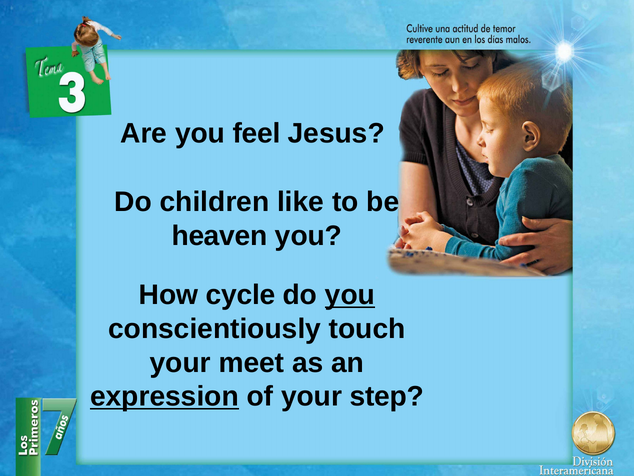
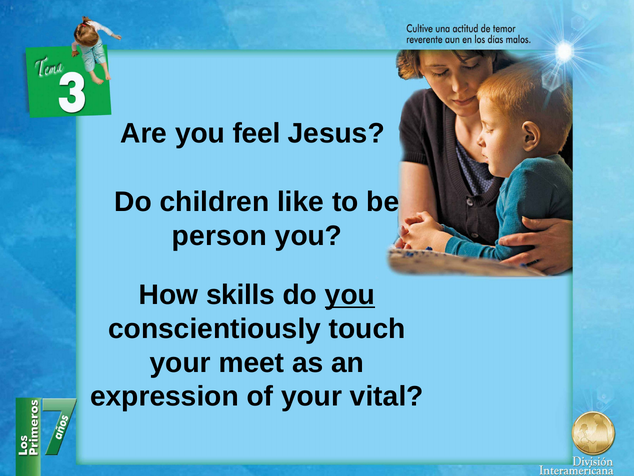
heaven: heaven -> person
cycle: cycle -> skills
expression underline: present -> none
step: step -> vital
